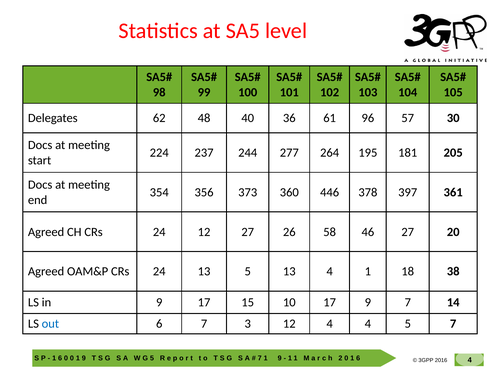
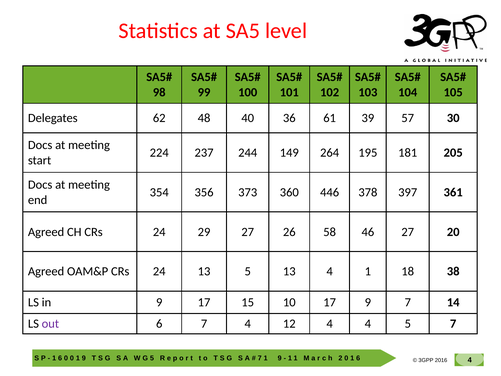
96: 96 -> 39
277: 277 -> 149
24 12: 12 -> 29
out colour: blue -> purple
7 3: 3 -> 4
